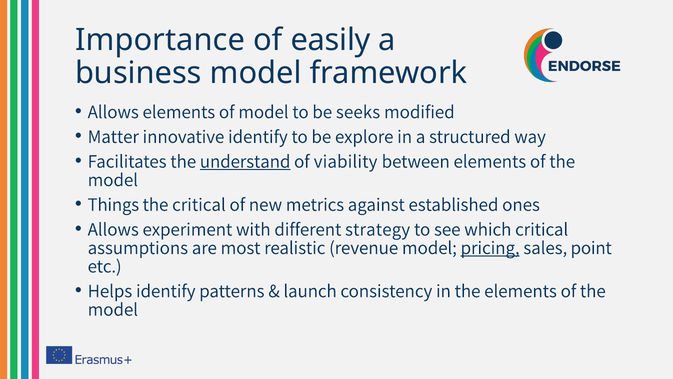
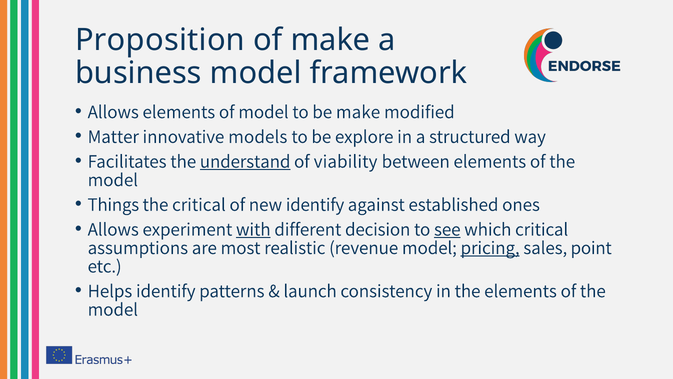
Importance: Importance -> Proposition
of easily: easily -> make
be seeks: seeks -> make
innovative identify: identify -> models
new metrics: metrics -> identify
with underline: none -> present
strategy: strategy -> decision
see underline: none -> present
